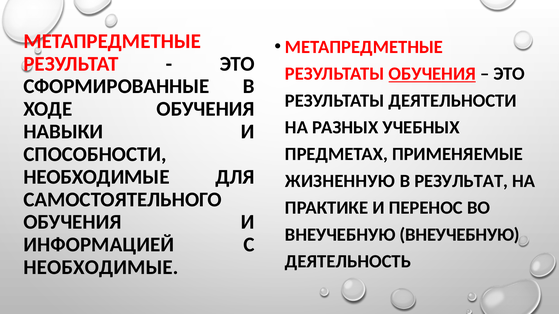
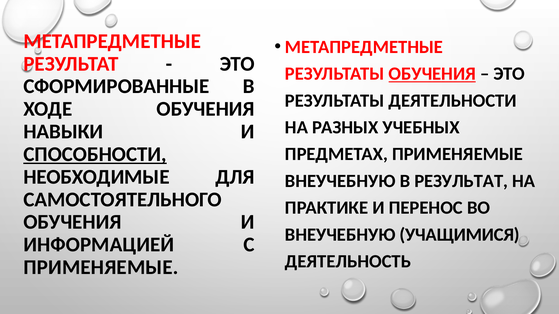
СПОСОБНОСТИ underline: none -> present
ЖИЗНЕННУЮ at (340, 181): ЖИЗНЕННУЮ -> ВНЕУЧЕБНУЮ
ВНЕУЧЕБНУЮ ВНЕУЧЕБНУЮ: ВНЕУЧЕБНУЮ -> УЧАЩИМИСЯ
НЕОБХОДИМЫЕ at (101, 268): НЕОБХОДИМЫЕ -> ПРИМЕНЯЕМЫЕ
